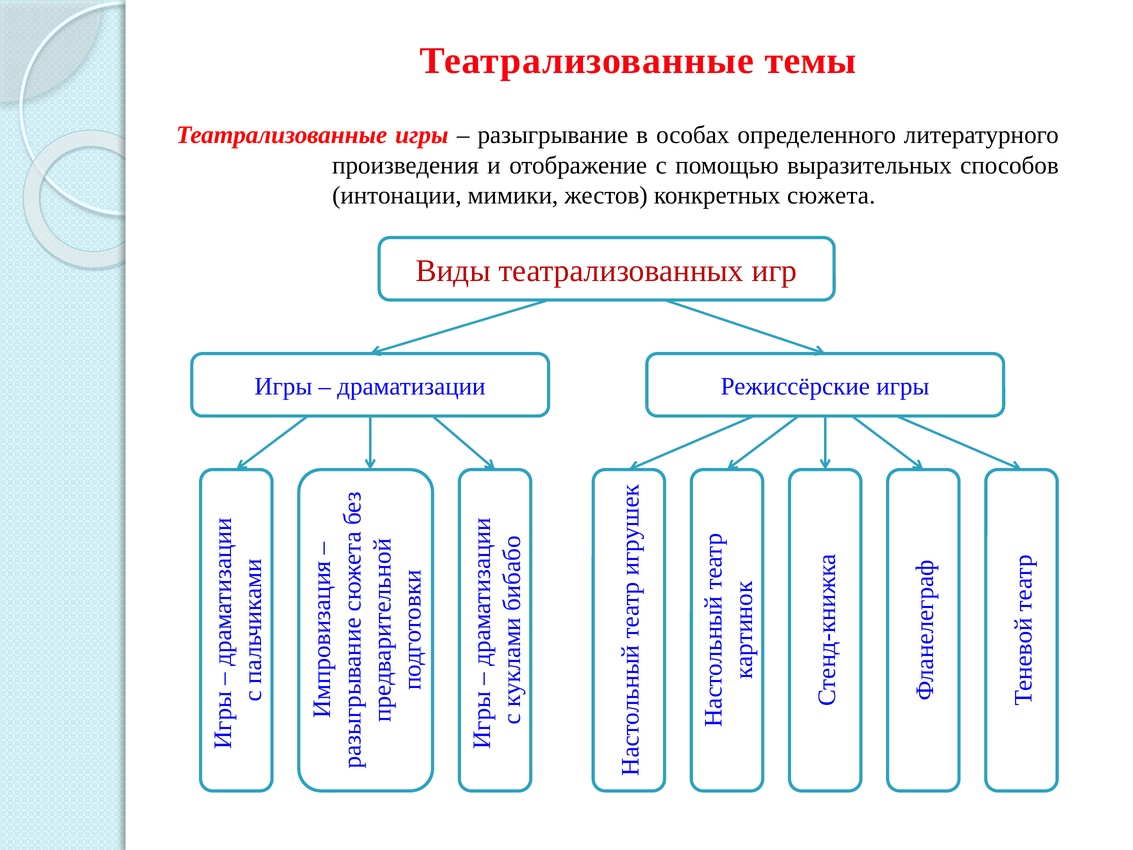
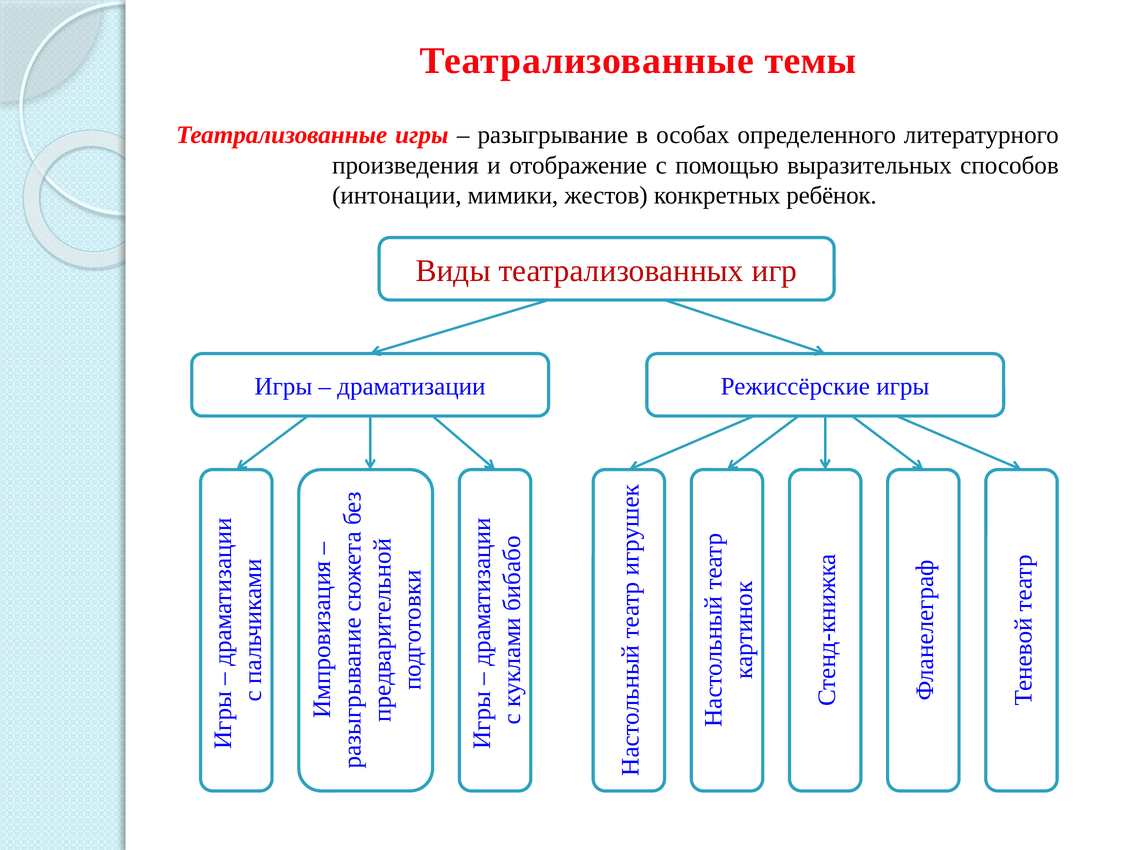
сюжета: сюжета -> ребёнок
